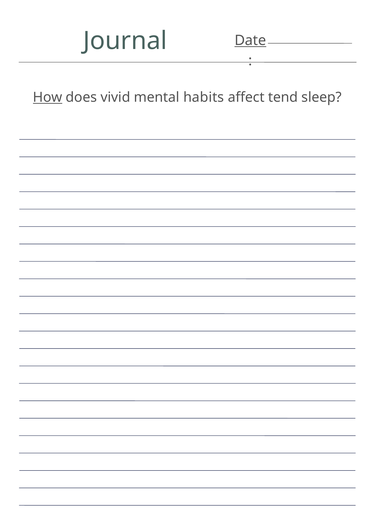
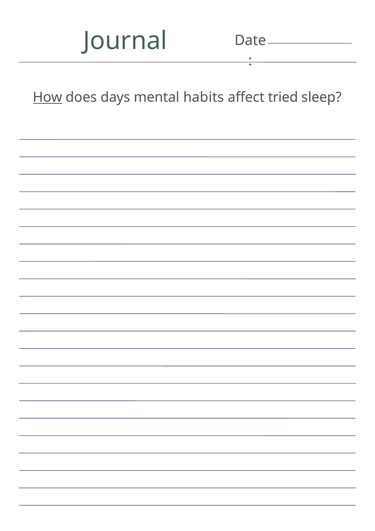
Date underline: present -> none
vivid: vivid -> days
tend: tend -> tried
